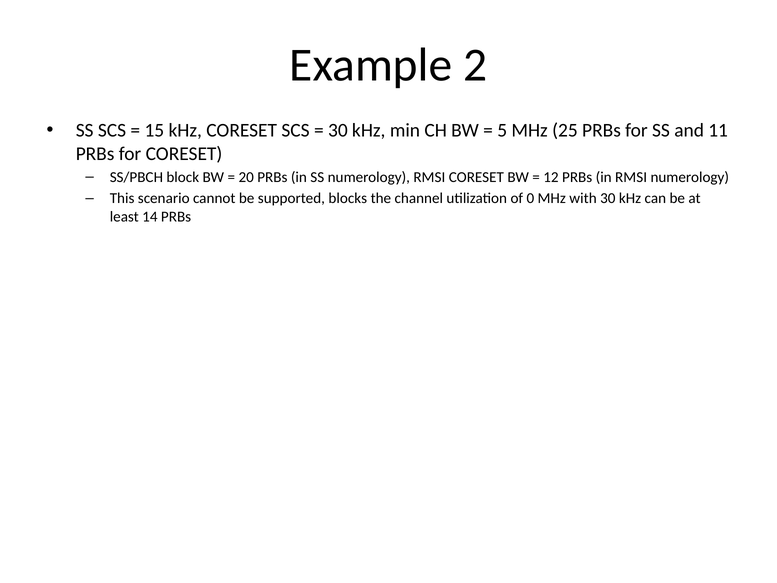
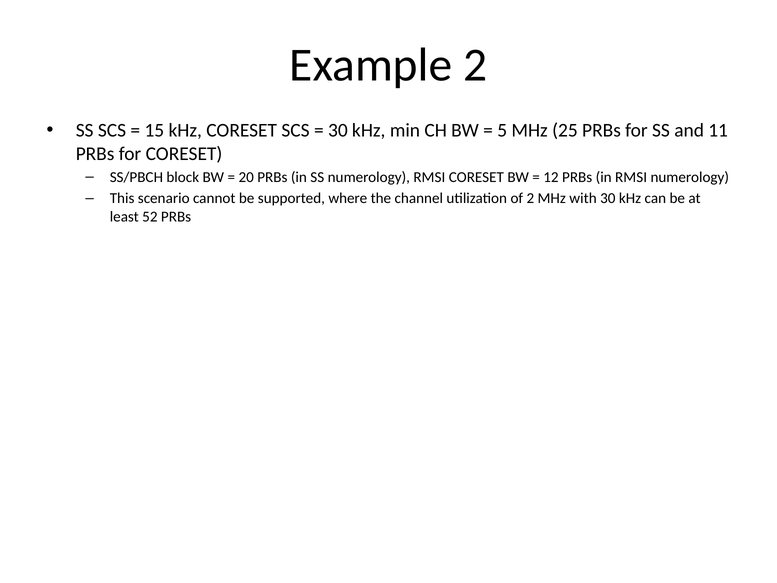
blocks: blocks -> where
of 0: 0 -> 2
14: 14 -> 52
